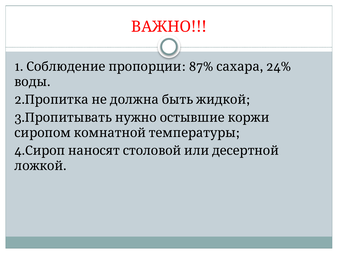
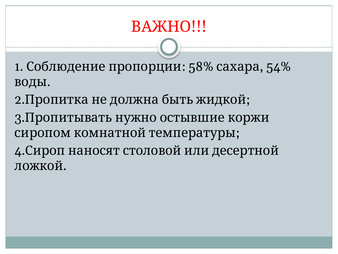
87%: 87% -> 58%
24%: 24% -> 54%
